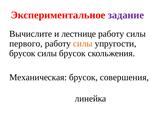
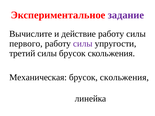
лестнице: лестнице -> действие
силы at (83, 44) colour: orange -> purple
брусок at (22, 53): брусок -> третий
совершения at (124, 78): совершения -> скольжения
